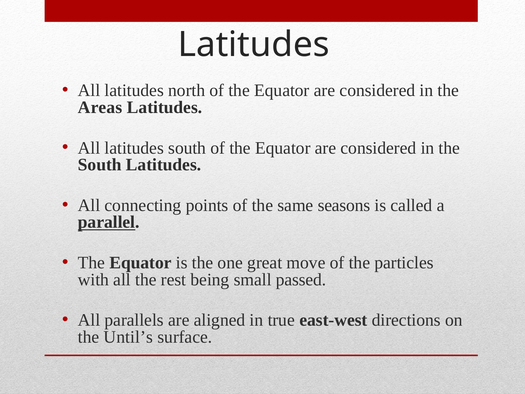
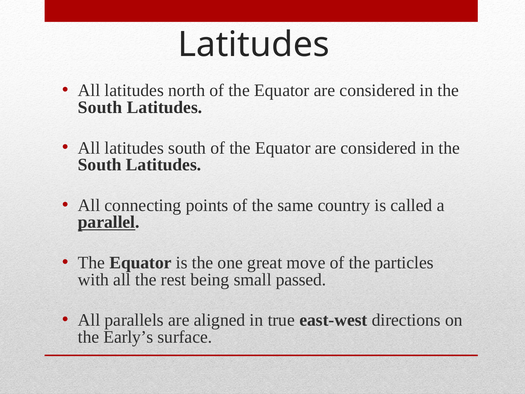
Areas at (100, 107): Areas -> South
seasons: seasons -> country
Until’s: Until’s -> Early’s
